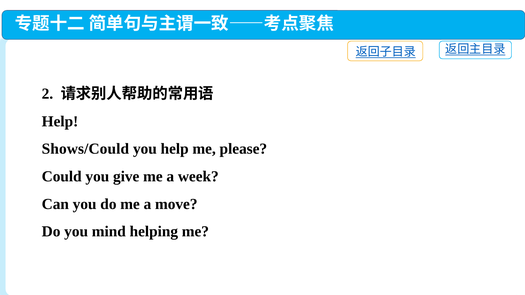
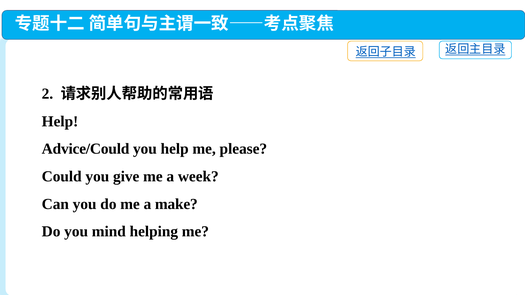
Shows/Could: Shows/Could -> Advice/Could
move: move -> make
